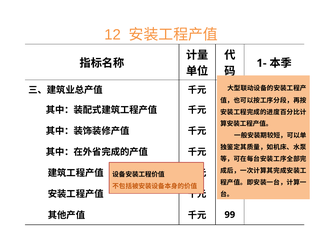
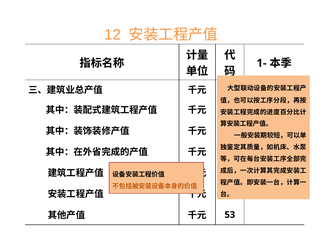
99: 99 -> 53
